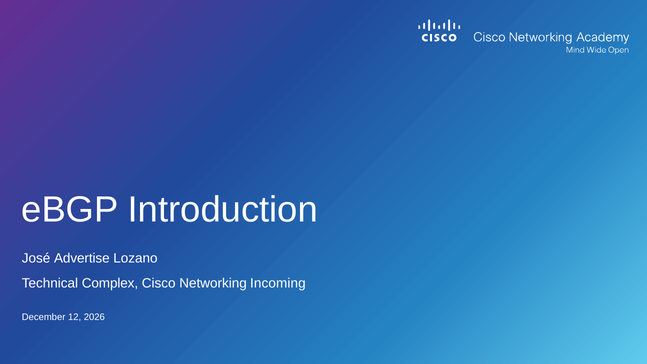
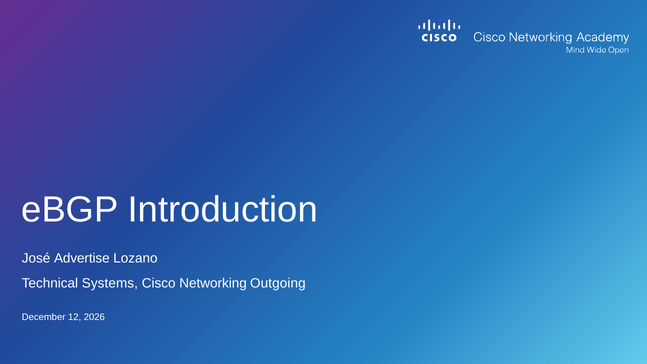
Complex: Complex -> Systems
Incoming: Incoming -> Outgoing
